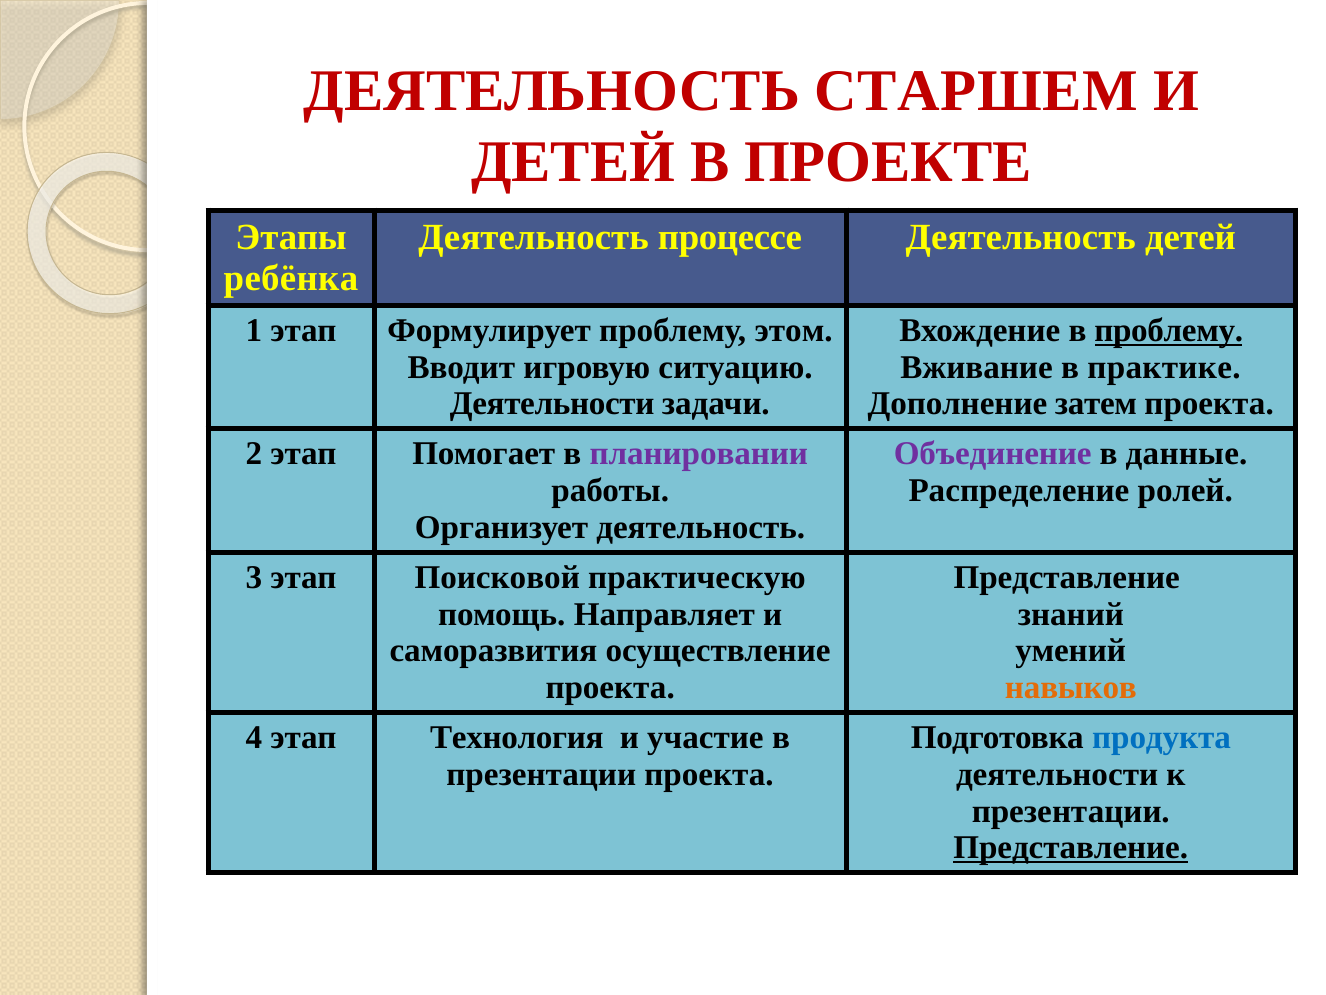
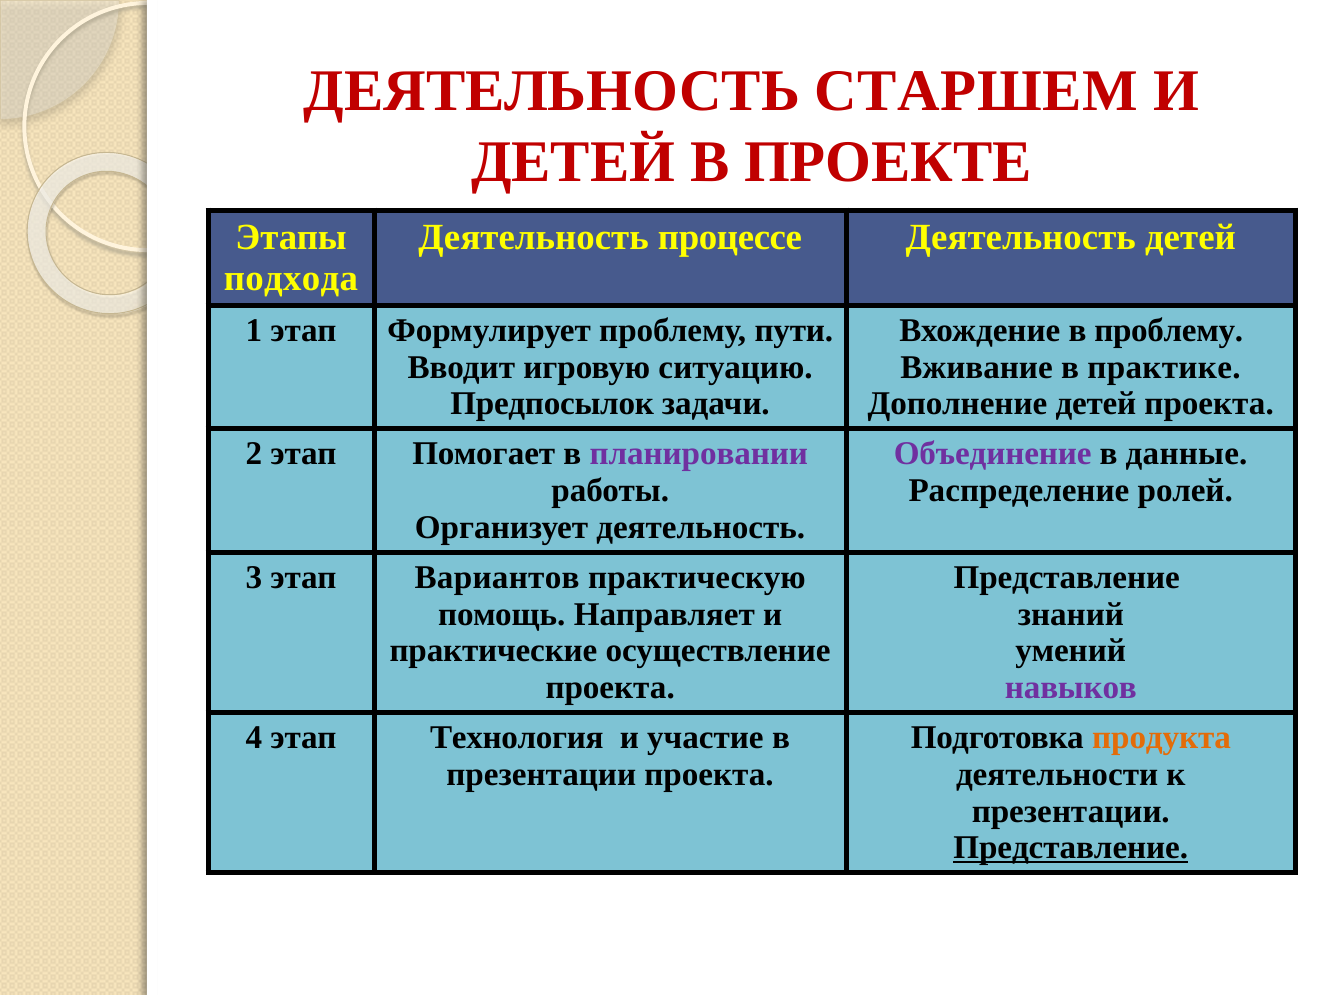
ребёнка: ребёнка -> подхода
этом: этом -> пути
проблему at (1169, 330) underline: present -> none
Деятельности at (552, 404): Деятельности -> Предпосылок
Дополнение затем: затем -> детей
Поисковой: Поисковой -> Вариантов
саморазвития: саморазвития -> практические
навыков colour: orange -> purple
продукта colour: blue -> orange
